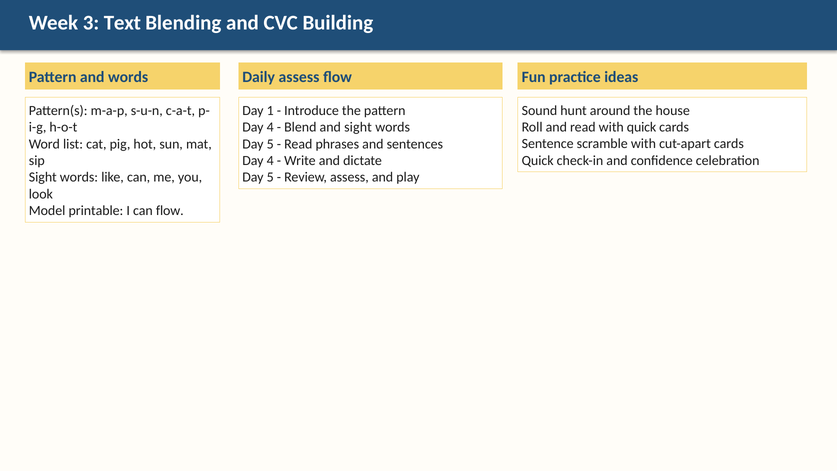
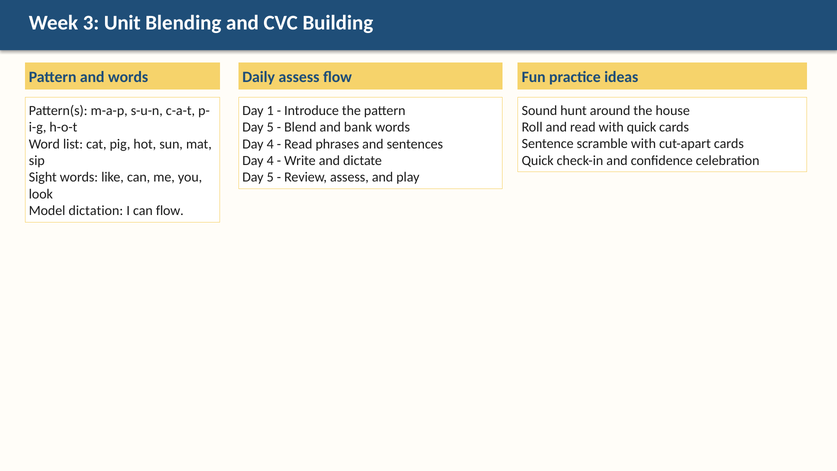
Text: Text -> Unit
4 at (270, 127): 4 -> 5
and sight: sight -> bank
5 at (270, 144): 5 -> 4
printable: printable -> dictation
